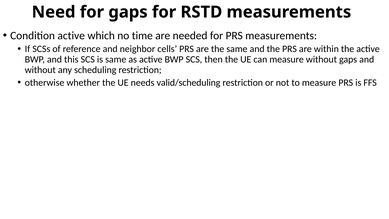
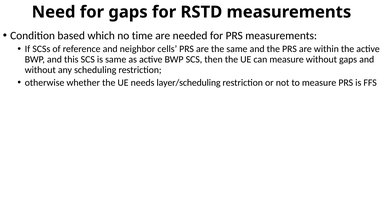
Condition active: active -> based
valid/scheduling: valid/scheduling -> layer/scheduling
